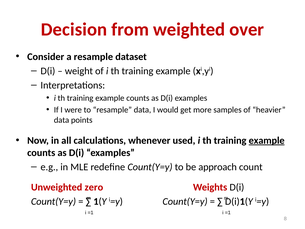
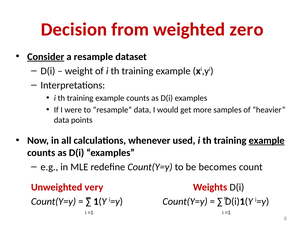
over: over -> zero
Consider underline: none -> present
approach: approach -> becomes
zero: zero -> very
